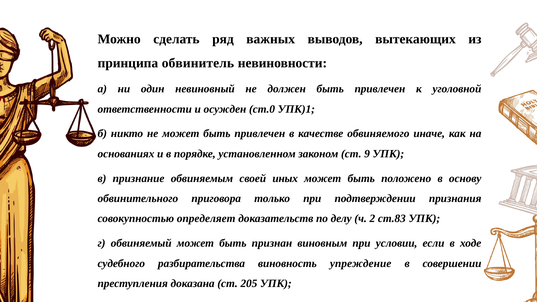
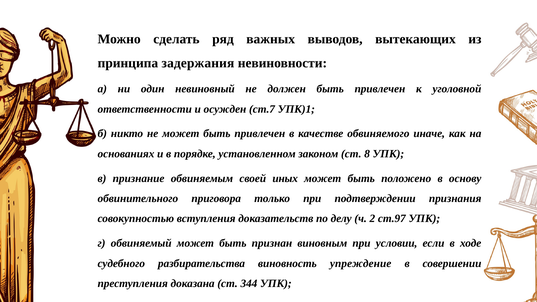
обвинитель: обвинитель -> задержания
ст.0: ст.0 -> ст.7
9: 9 -> 8
определяет: определяет -> вступления
ст.83: ст.83 -> ст.97
205: 205 -> 344
